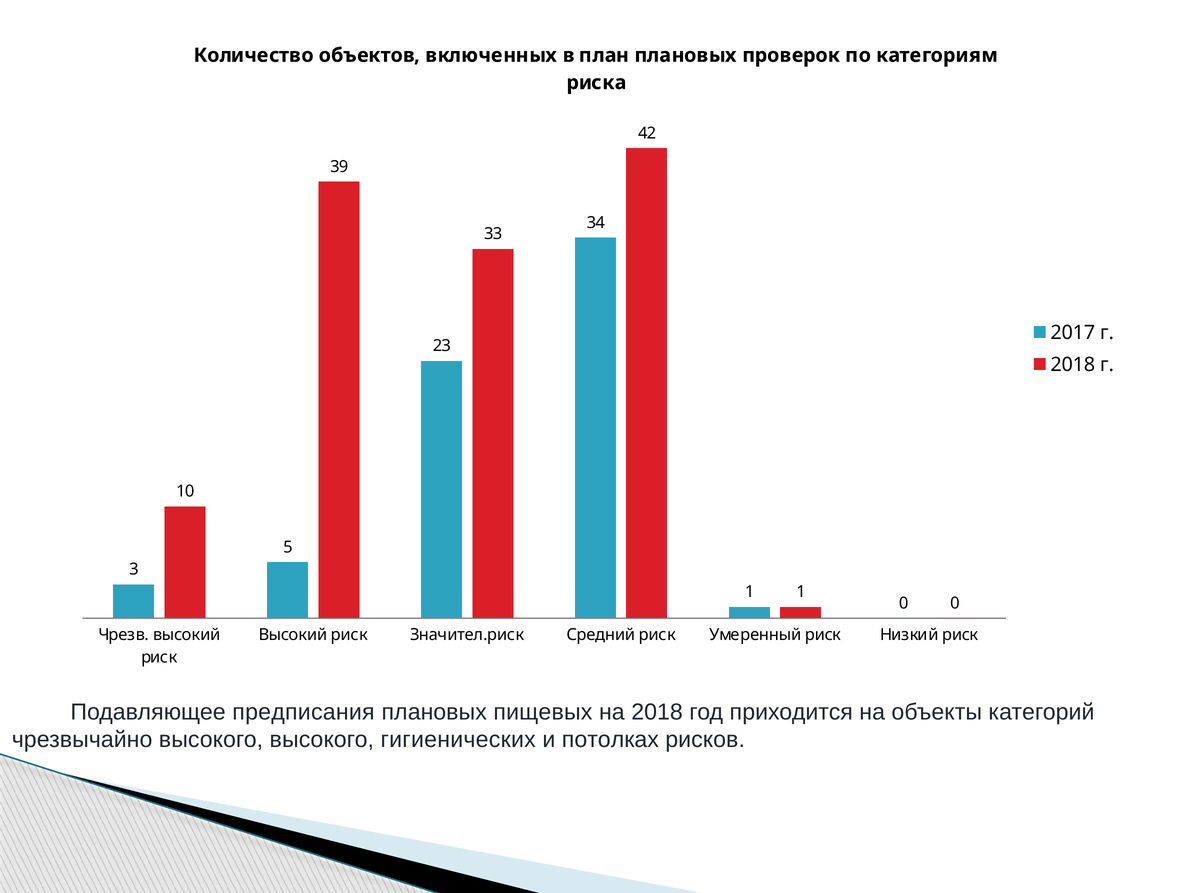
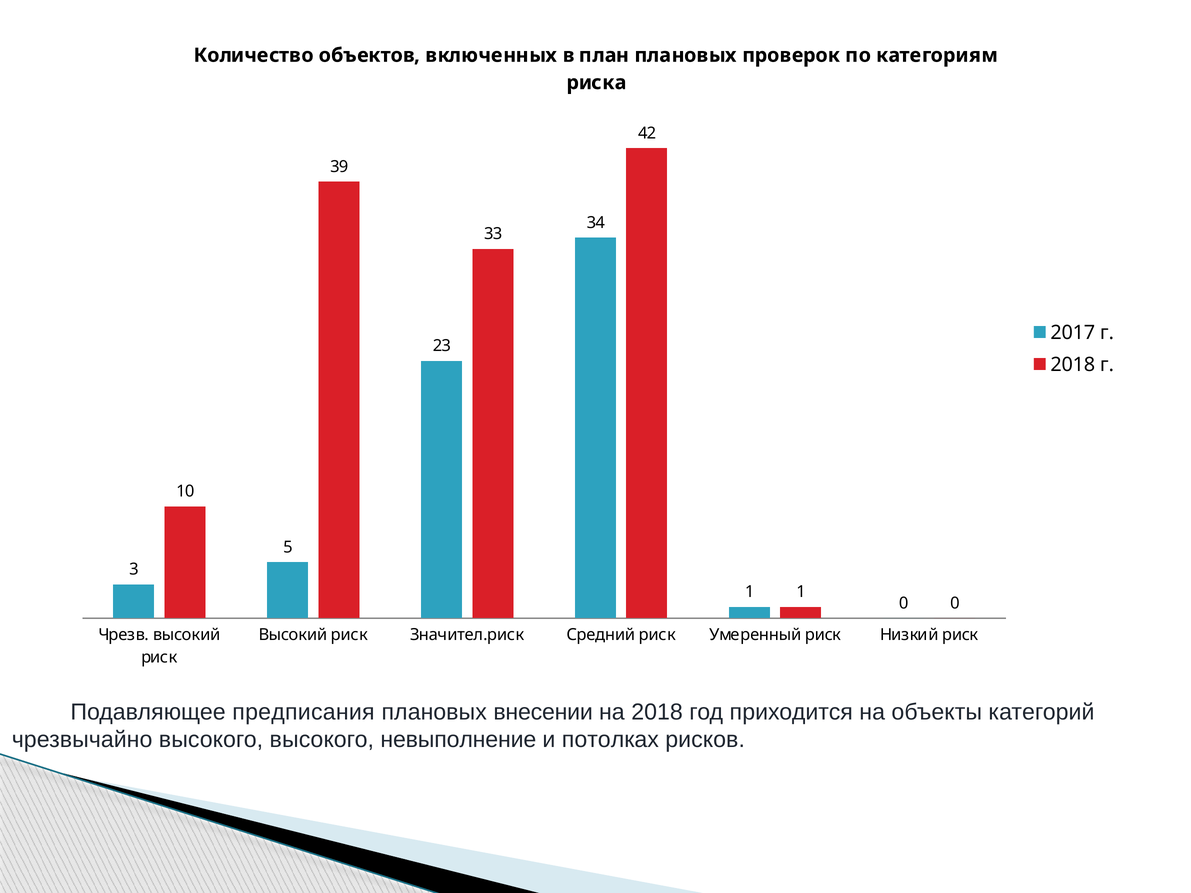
пищевых: пищевых -> внесении
гигиенических: гигиенических -> невыполнение
